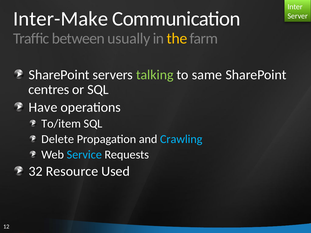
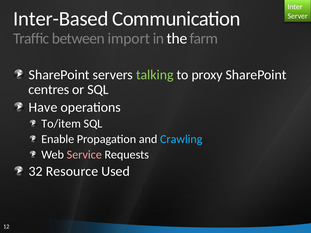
Inter-Make: Inter-Make -> Inter-Based
usually: usually -> import
the colour: yellow -> white
same: same -> proxy
Delete: Delete -> Enable
Service colour: light blue -> pink
